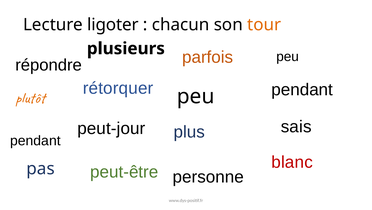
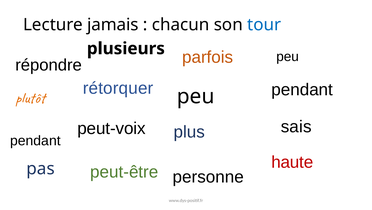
ligoter: ligoter -> jamais
tour colour: orange -> blue
peut-jour: peut-jour -> peut-voix
blanc: blanc -> haute
